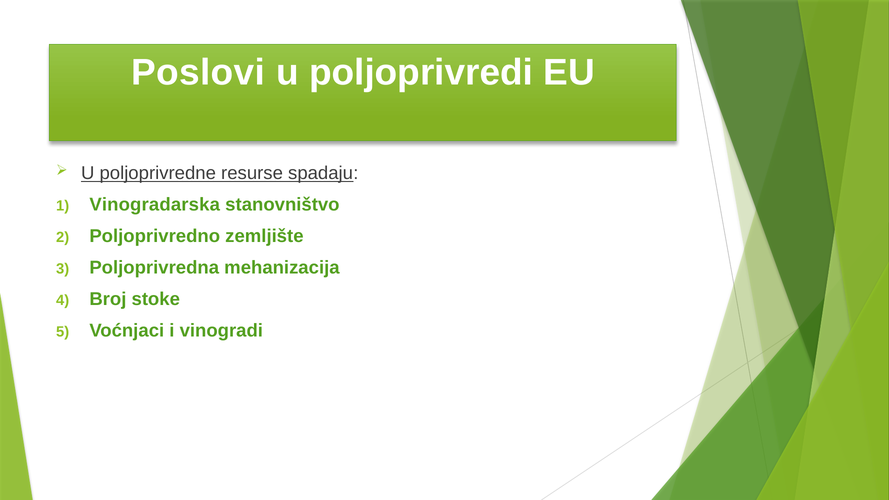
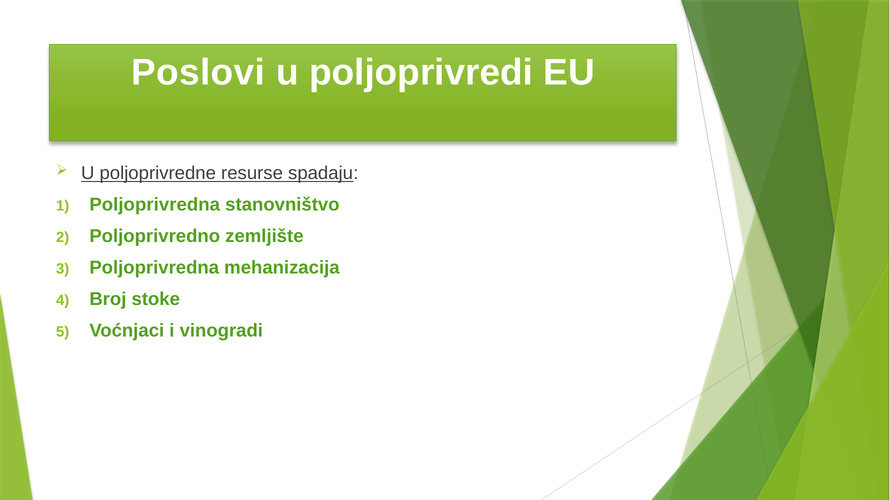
Vinogradarska at (155, 205): Vinogradarska -> Poljoprivredna
